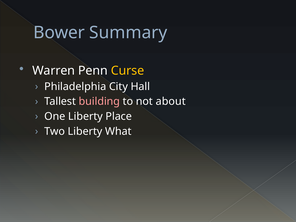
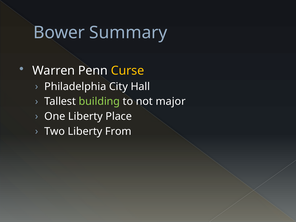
building colour: pink -> light green
about: about -> major
What: What -> From
